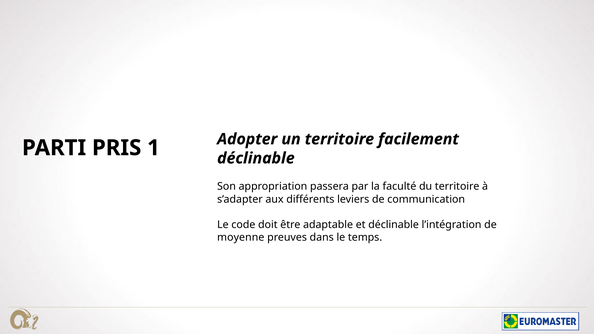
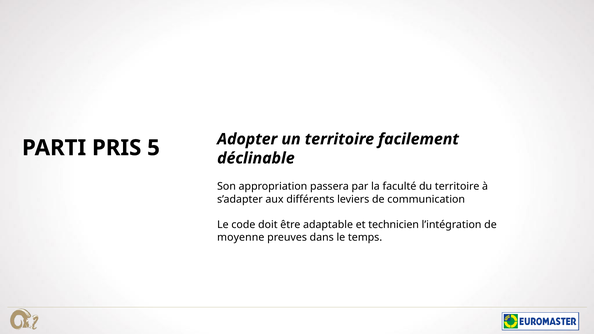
1: 1 -> 5
et déclinable: déclinable -> technicien
